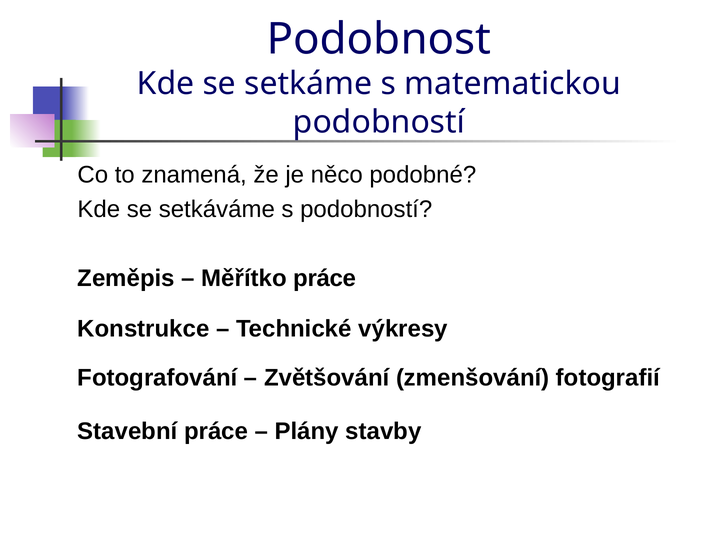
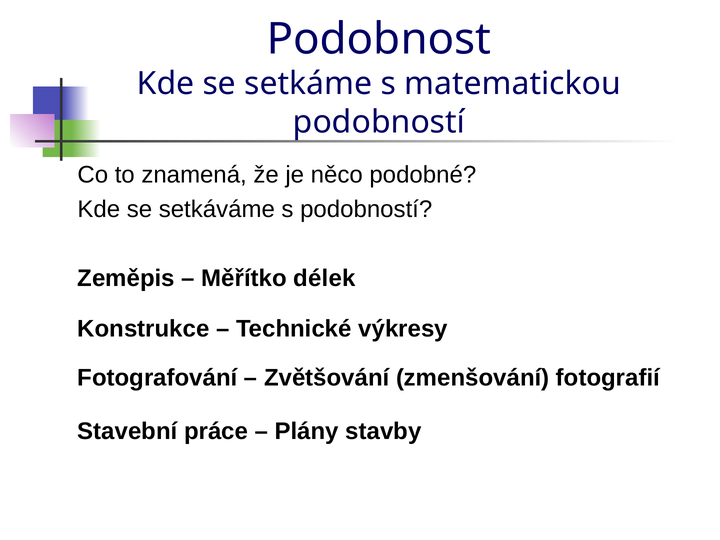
Měřítko práce: práce -> délek
